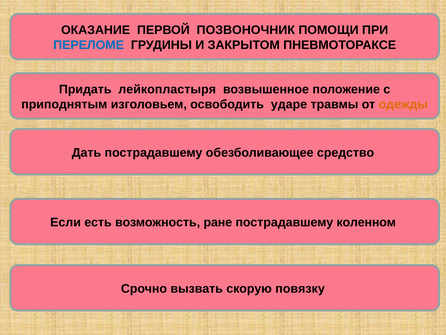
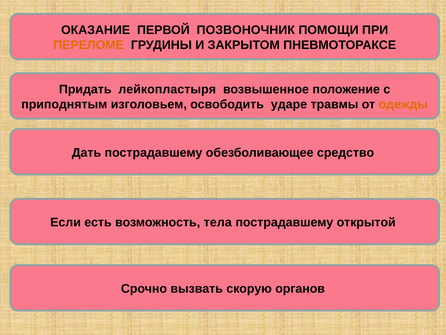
ПЕРЕЛОМЕ colour: blue -> orange
ране: ране -> тела
коленном: коленном -> открытой
повязку: повязку -> органов
